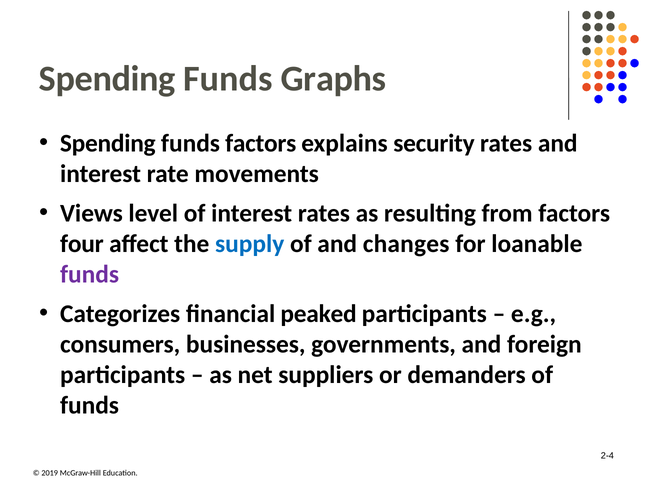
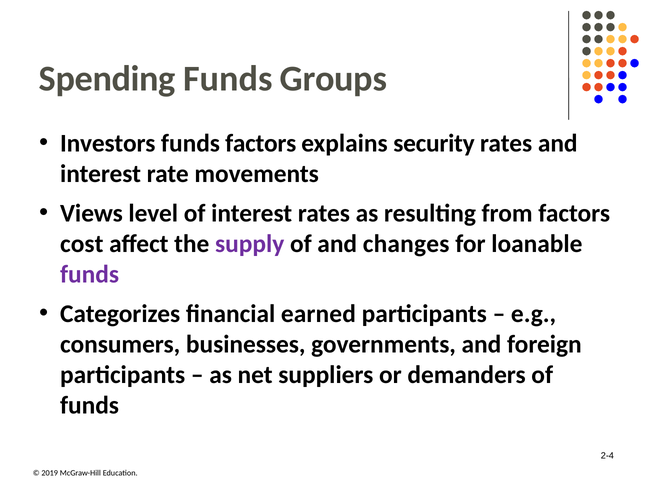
Graphs: Graphs -> Groups
Spending at (108, 143): Spending -> Investors
four: four -> cost
supply colour: blue -> purple
peaked: peaked -> earned
